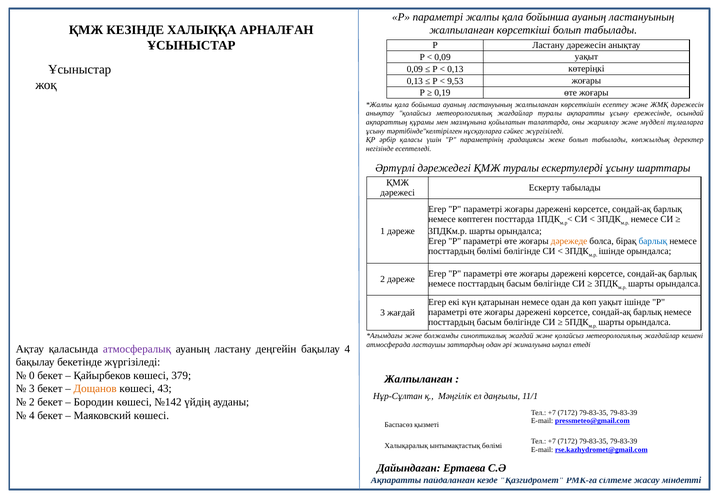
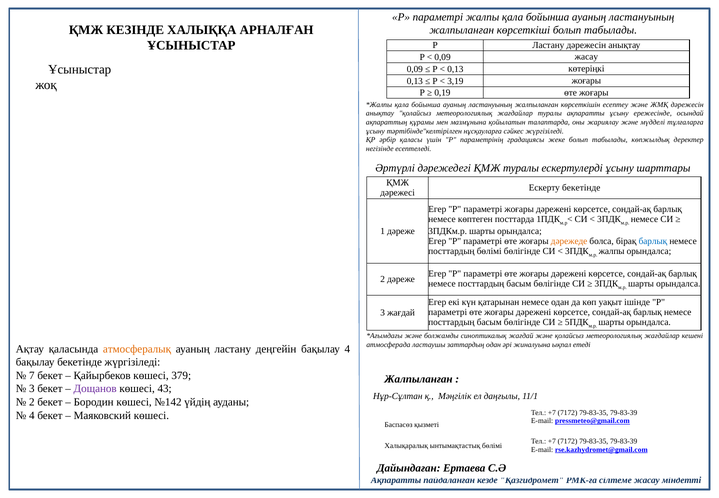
0,09 уақыт: уақыт -> жасау
9,53: 9,53 -> 3,19
Ескерту табылады: табылады -> бекетінде
ішінде at (612, 251): ішінде -> жалпы
атмосфералық colour: purple -> orange
0: 0 -> 7
Дощанов colour: orange -> purple
